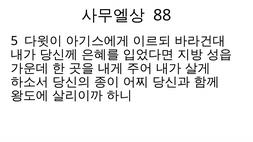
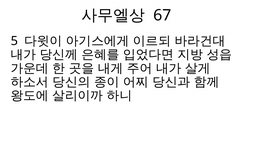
88: 88 -> 67
